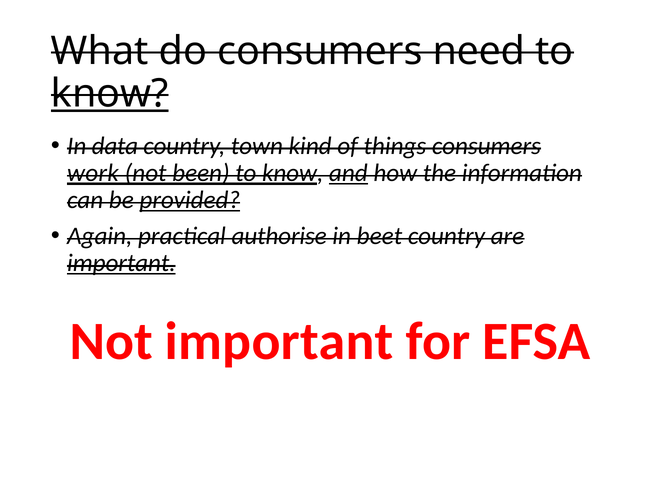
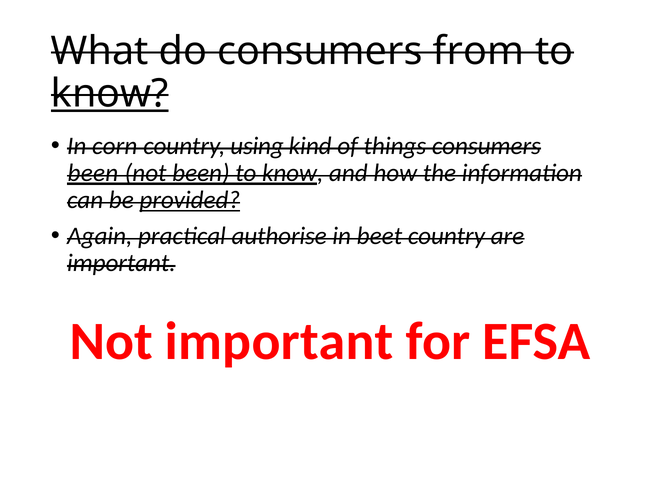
need: need -> from
data: data -> corn
town: town -> using
work at (93, 173): work -> been
and underline: present -> none
important at (121, 263) underline: present -> none
